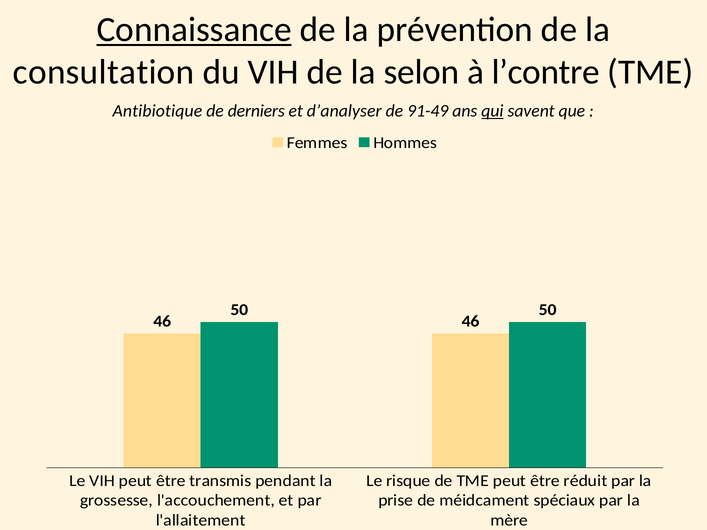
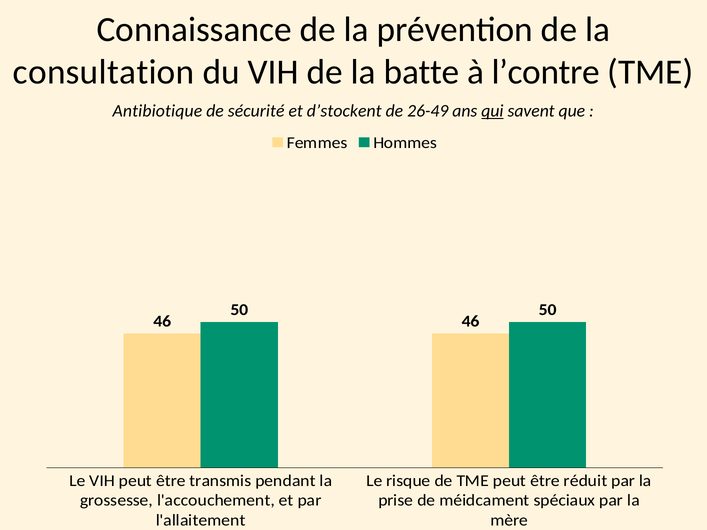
Connaissance underline: present -> none
selon: selon -> batte
derniers: derniers -> sécurité
d’analyser: d’analyser -> d’stockent
91-49: 91-49 -> 26-49
